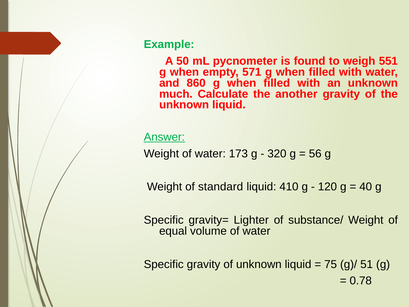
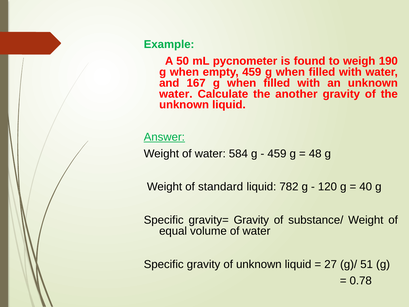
551: 551 -> 190
empty 571: 571 -> 459
860: 860 -> 167
much at (176, 94): much -> water
173: 173 -> 584
320 at (277, 154): 320 -> 459
56: 56 -> 48
410: 410 -> 782
gravity= Lighter: Lighter -> Gravity
75: 75 -> 27
